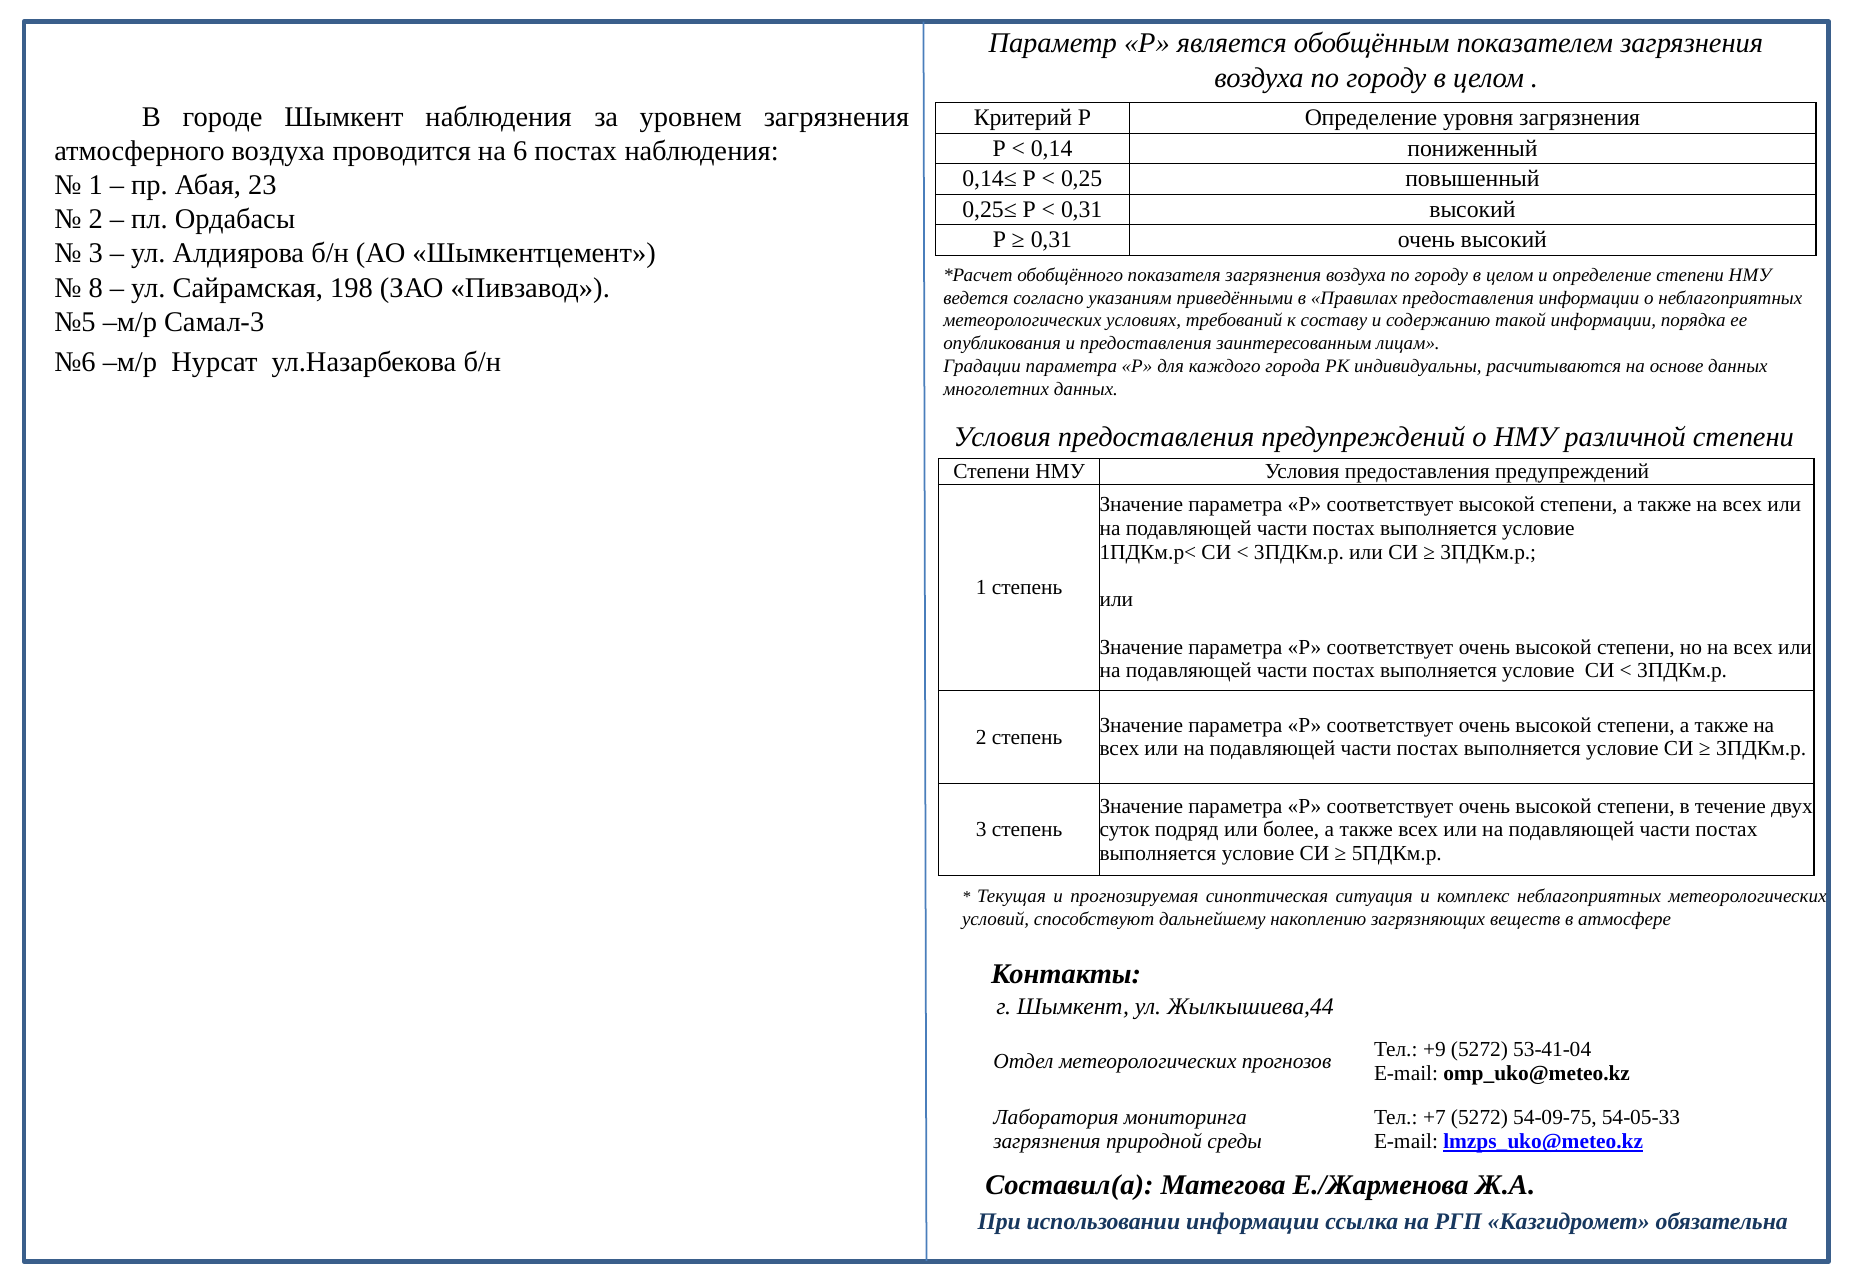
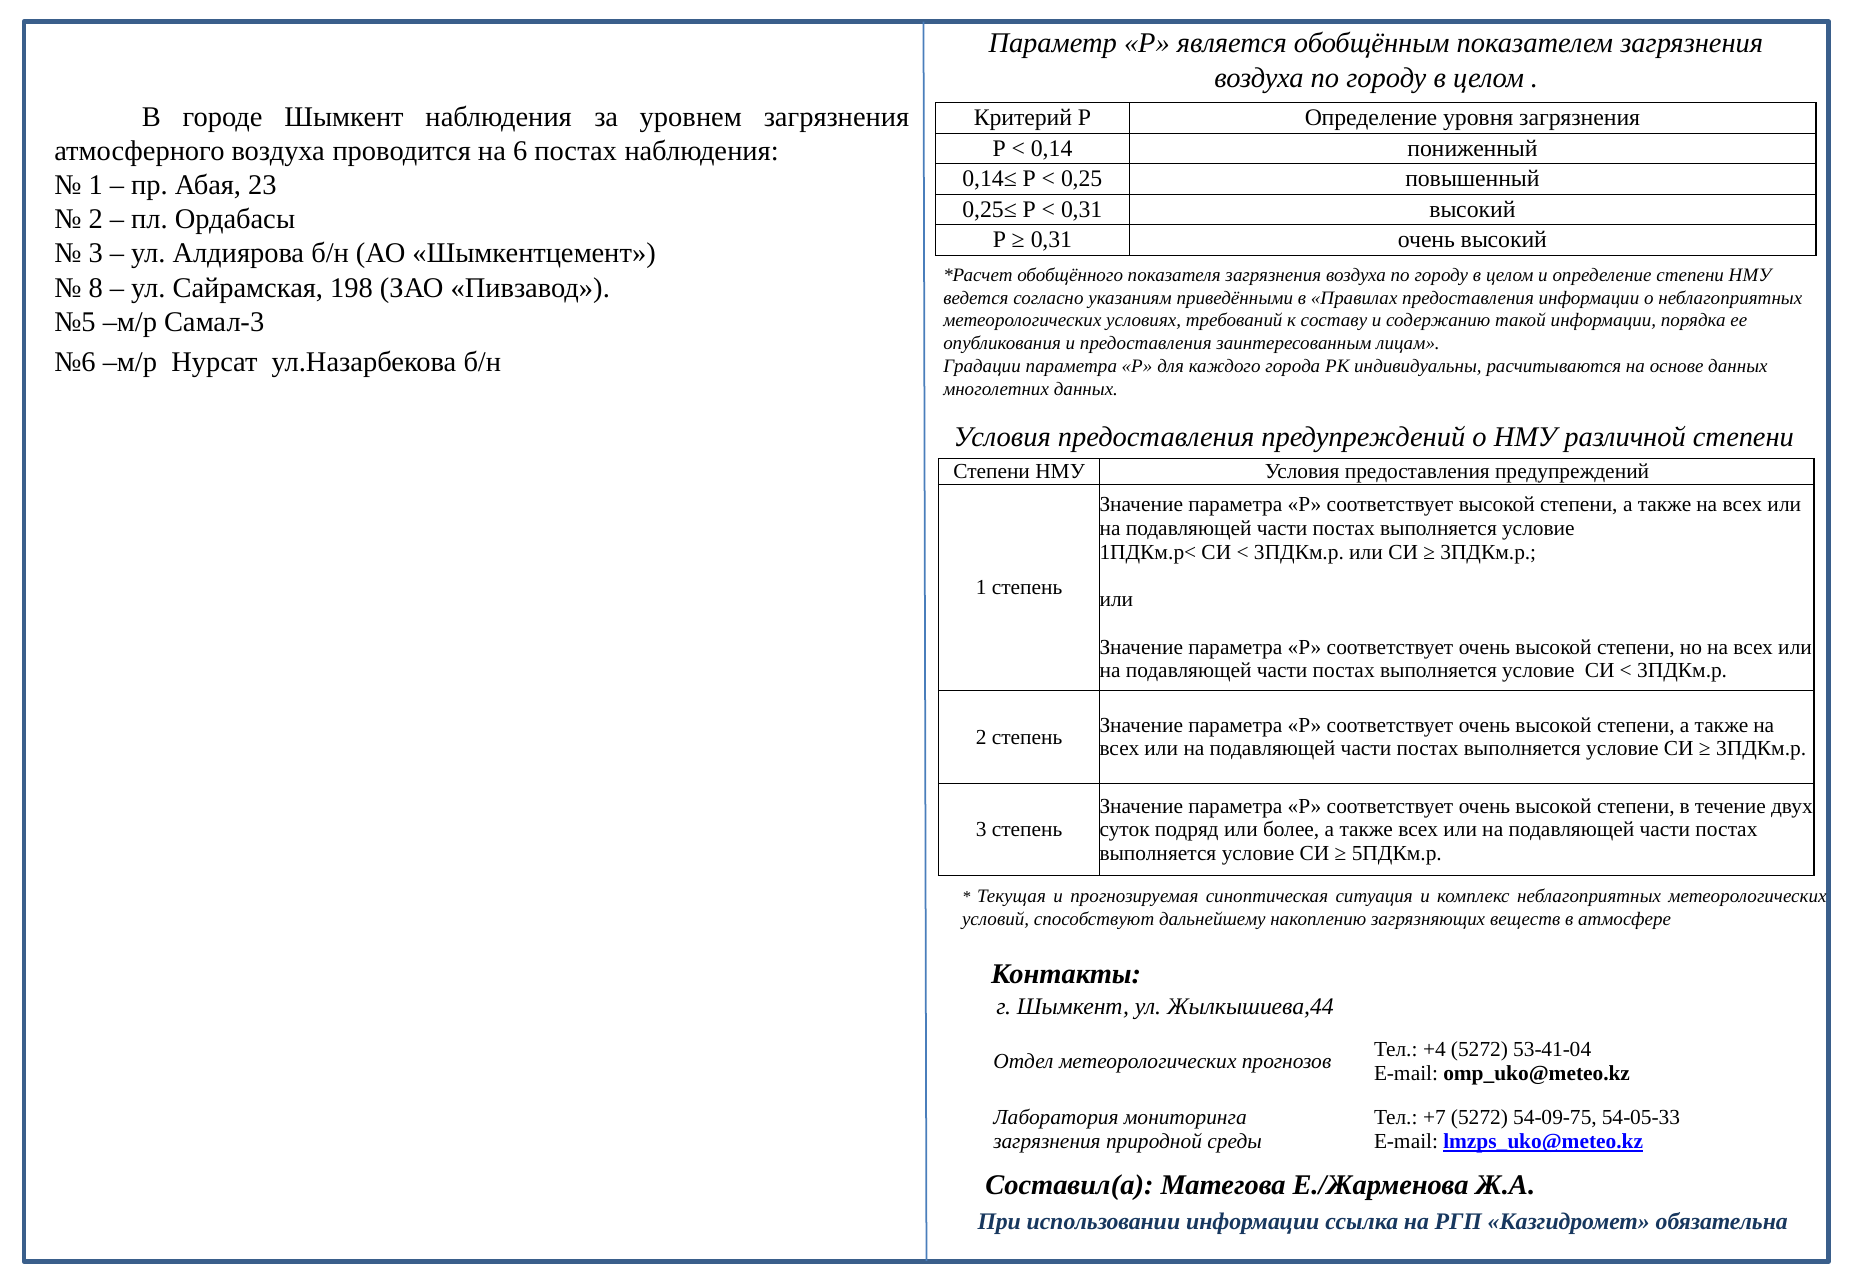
+9: +9 -> +4
